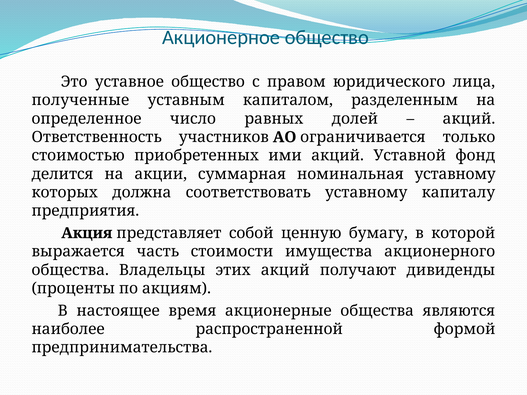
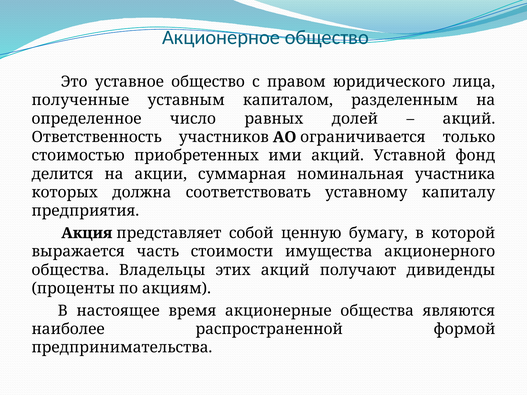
номинальная уставному: уставному -> участника
